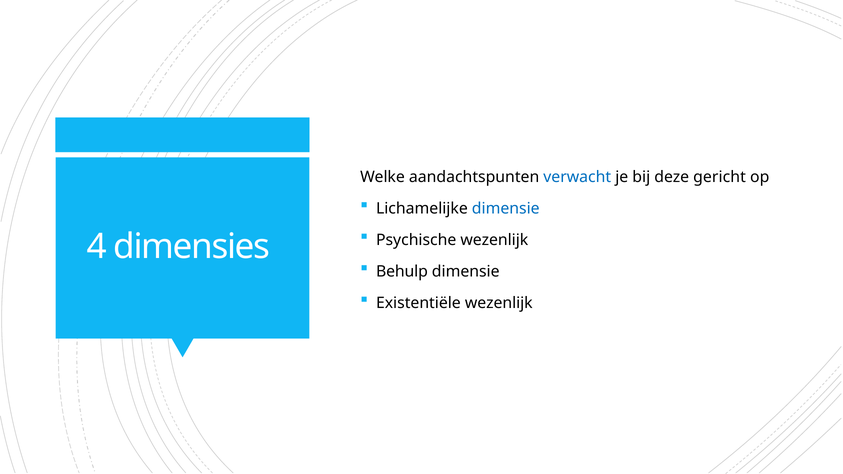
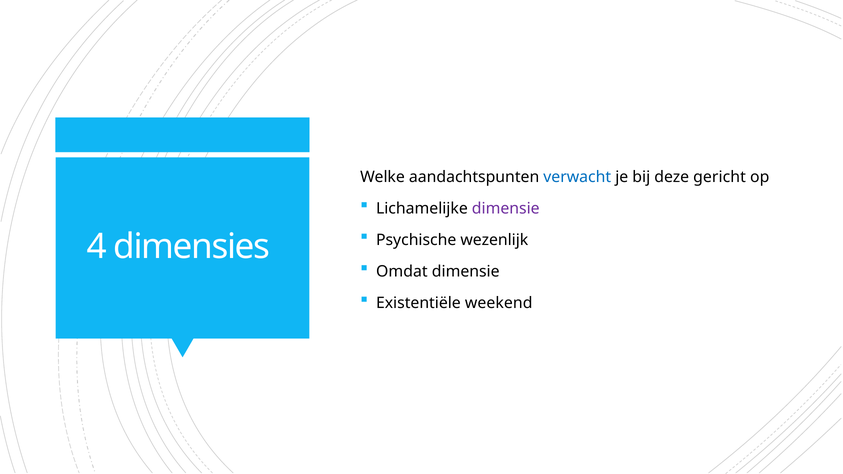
dimensie at (506, 208) colour: blue -> purple
Behulp: Behulp -> Omdat
Existentiële wezenlijk: wezenlijk -> weekend
